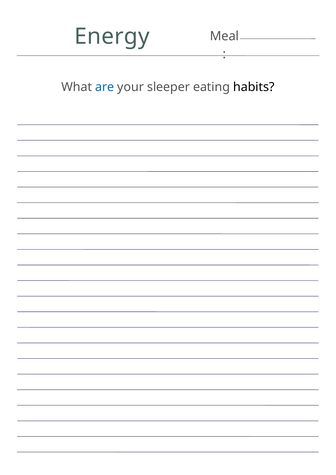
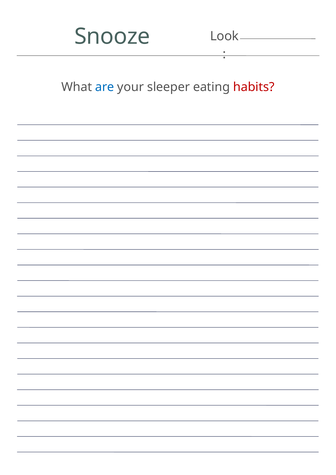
Energy: Energy -> Snooze
Meal: Meal -> Look
habits colour: black -> red
